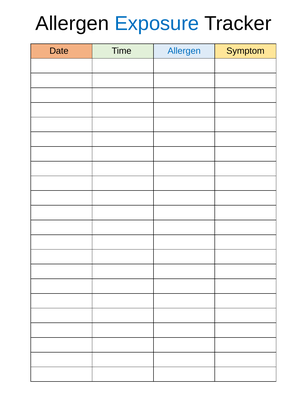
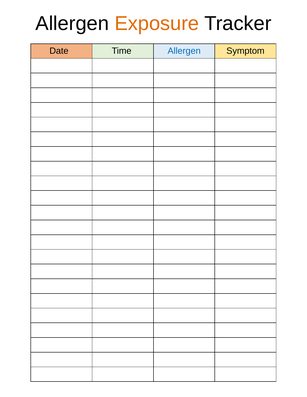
Exposure colour: blue -> orange
